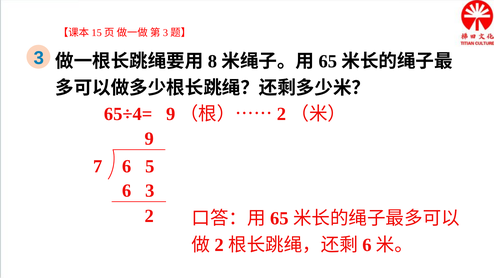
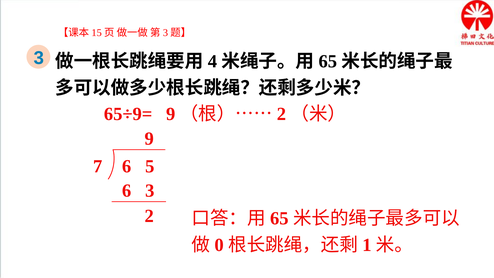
8: 8 -> 4
65÷4=: 65÷4= -> 65÷9=
2 at (219, 245): 2 -> 0
6 at (367, 245): 6 -> 1
